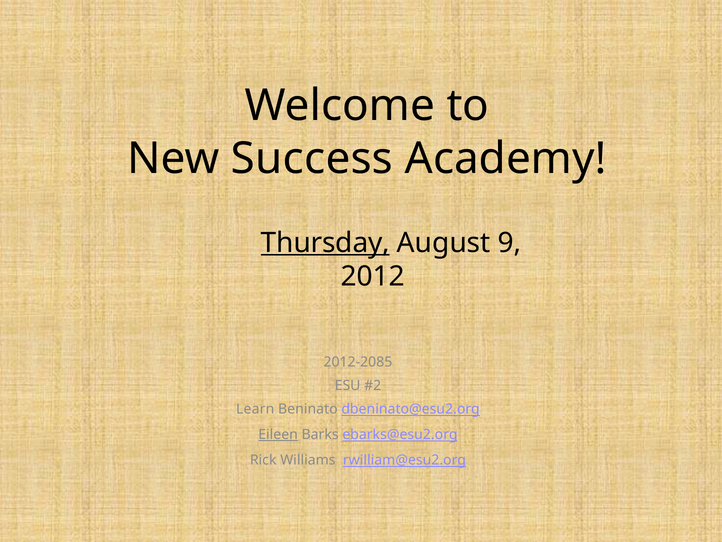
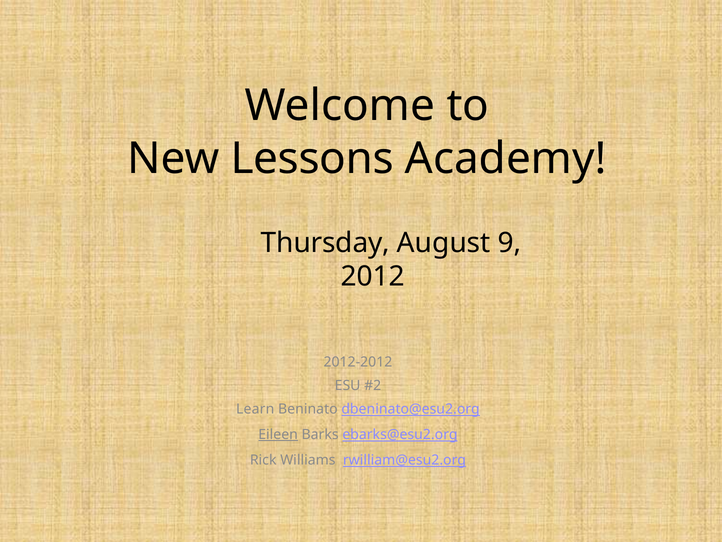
Success: Success -> Lessons
Thursday underline: present -> none
2012-2085: 2012-2085 -> 2012-2012
